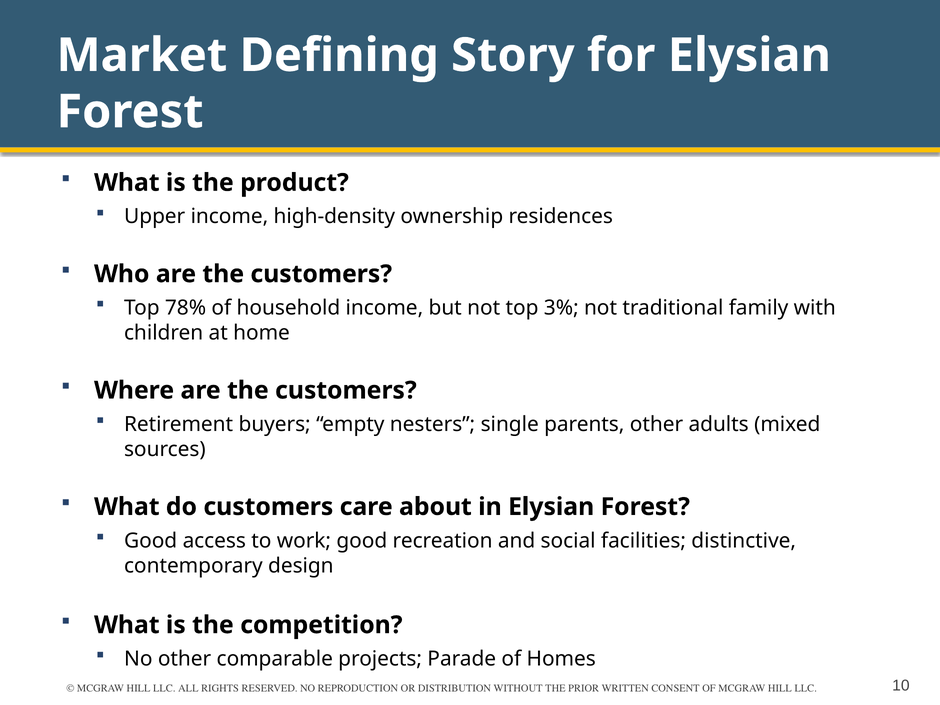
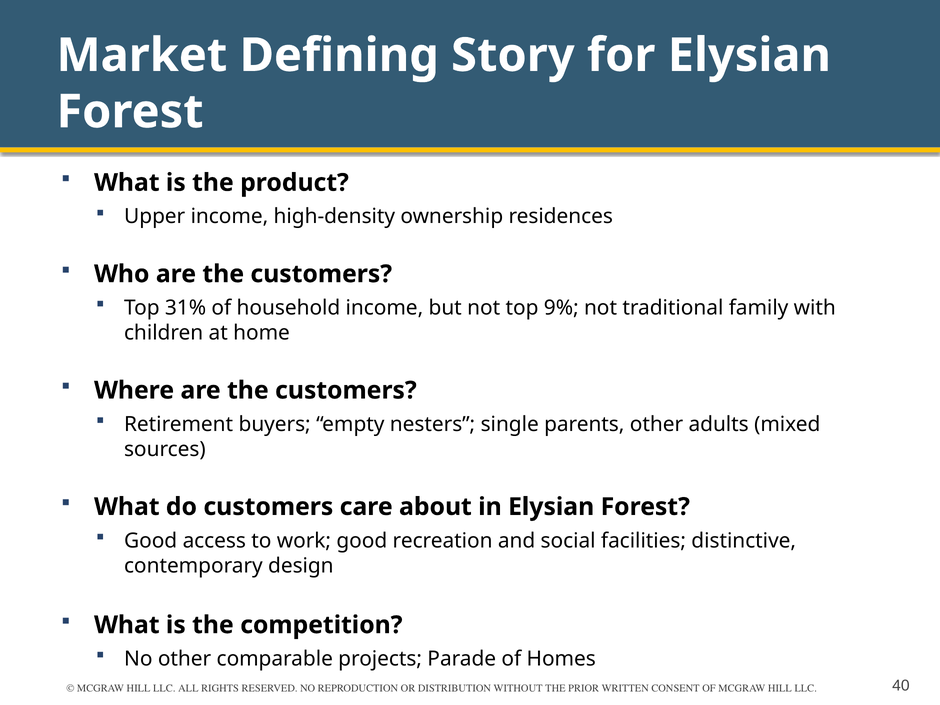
78%: 78% -> 31%
3%: 3% -> 9%
10: 10 -> 40
